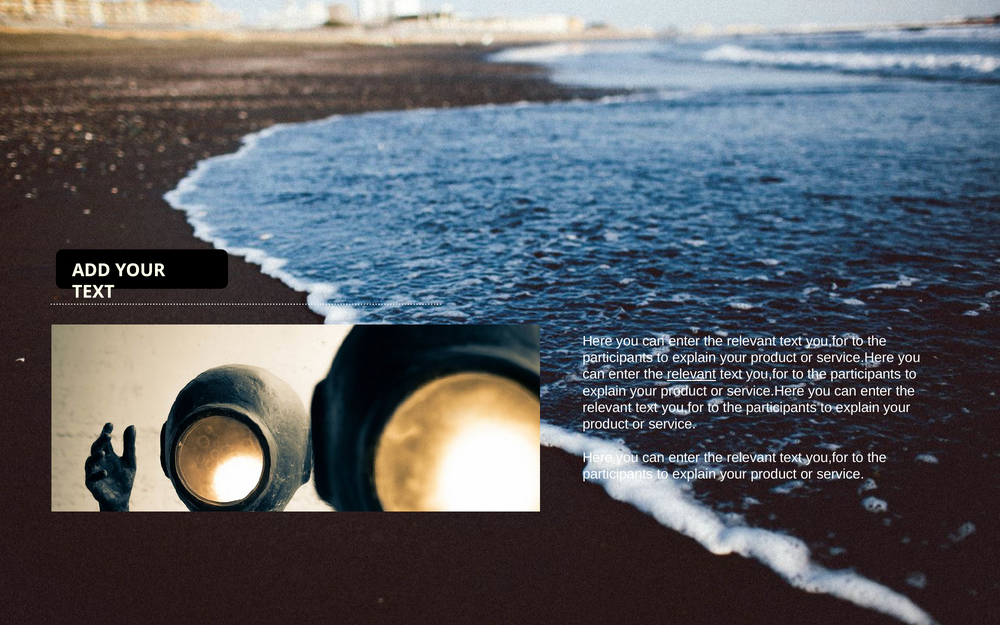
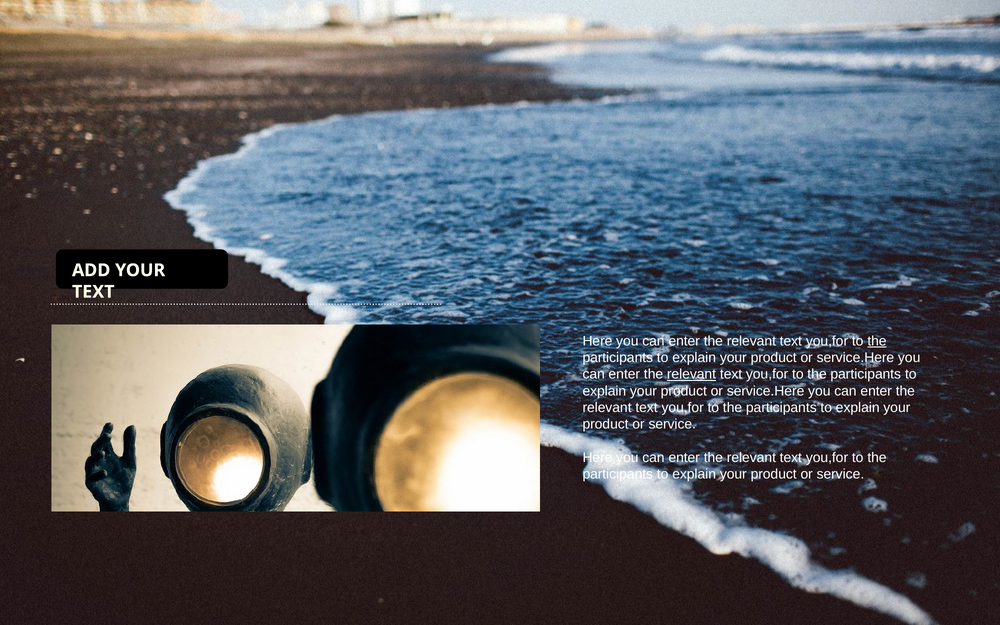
the at (877, 341) underline: none -> present
